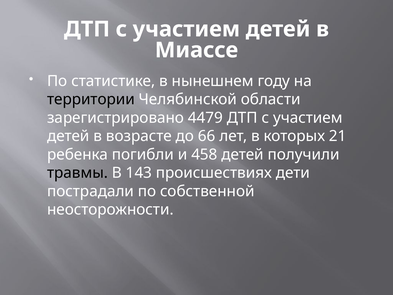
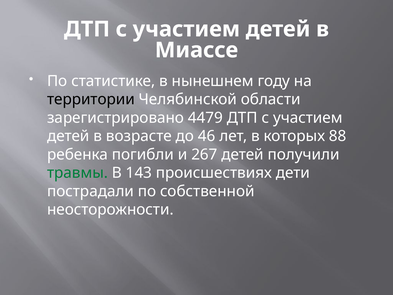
66: 66 -> 46
21: 21 -> 88
458: 458 -> 267
травмы colour: black -> green
